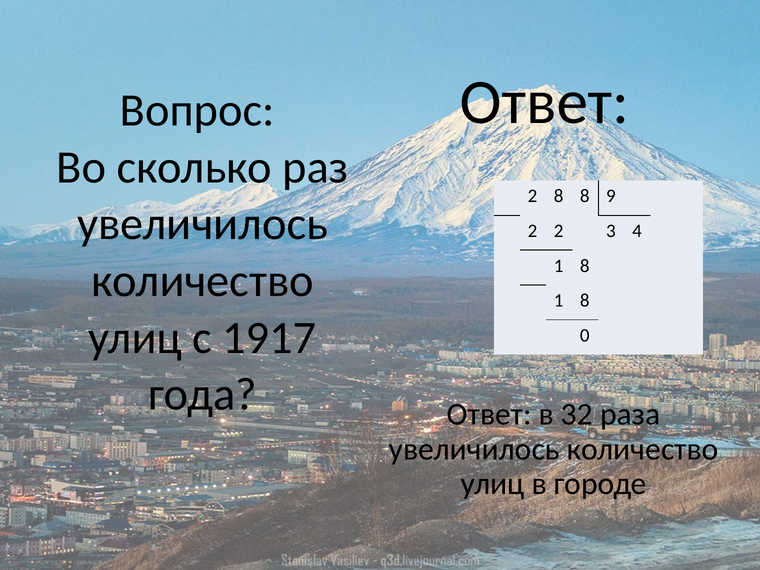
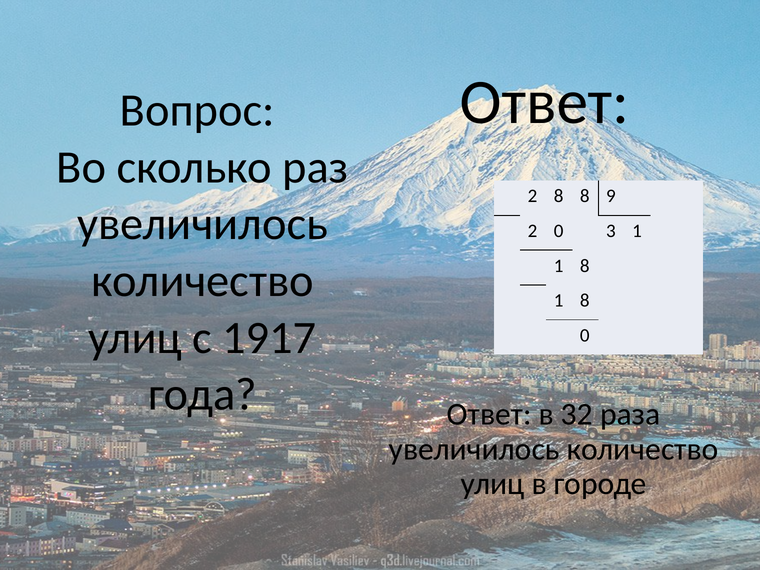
2 2: 2 -> 0
3 4: 4 -> 1
